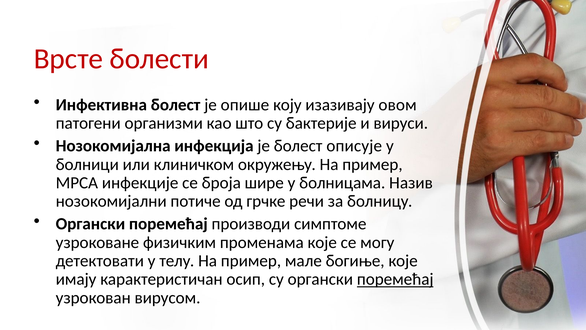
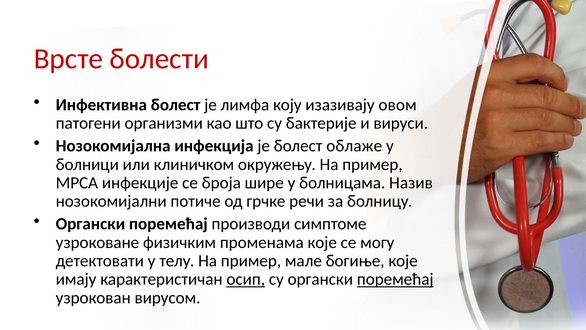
опише: опише -> лимфа
описује: описује -> облаже
осип underline: none -> present
